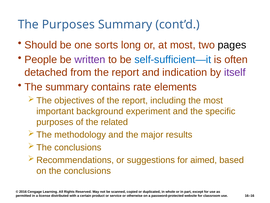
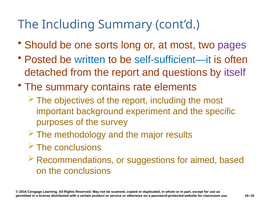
The Purposes: Purposes -> Including
pages colour: black -> purple
People: People -> Posted
written colour: purple -> blue
indication: indication -> questions
related: related -> survey
